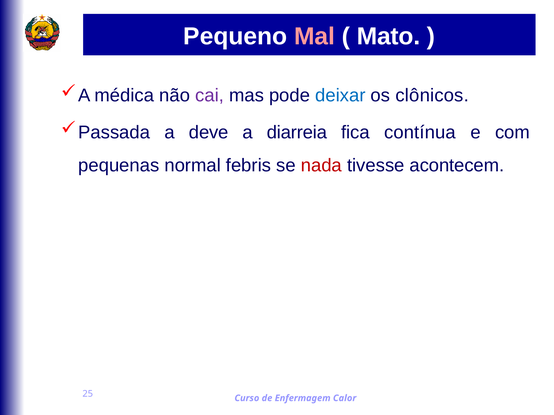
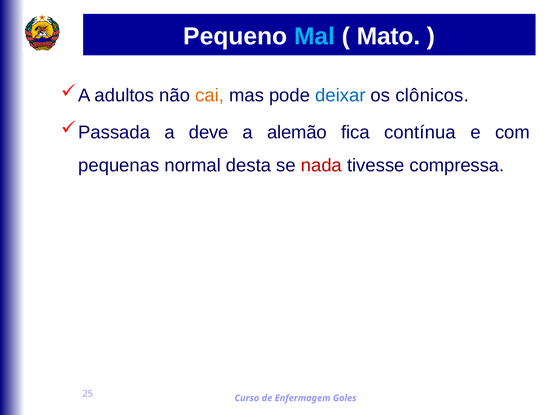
Mal colour: pink -> light blue
médica: médica -> adultos
cai colour: purple -> orange
diarreia: diarreia -> alemão
febris: febris -> desta
acontecem: acontecem -> compressa
Calor: Calor -> Goles
